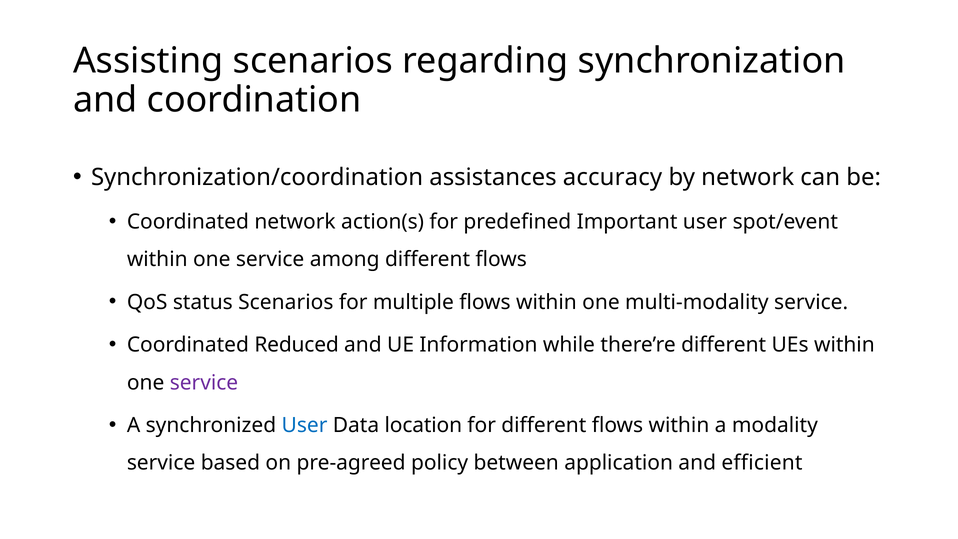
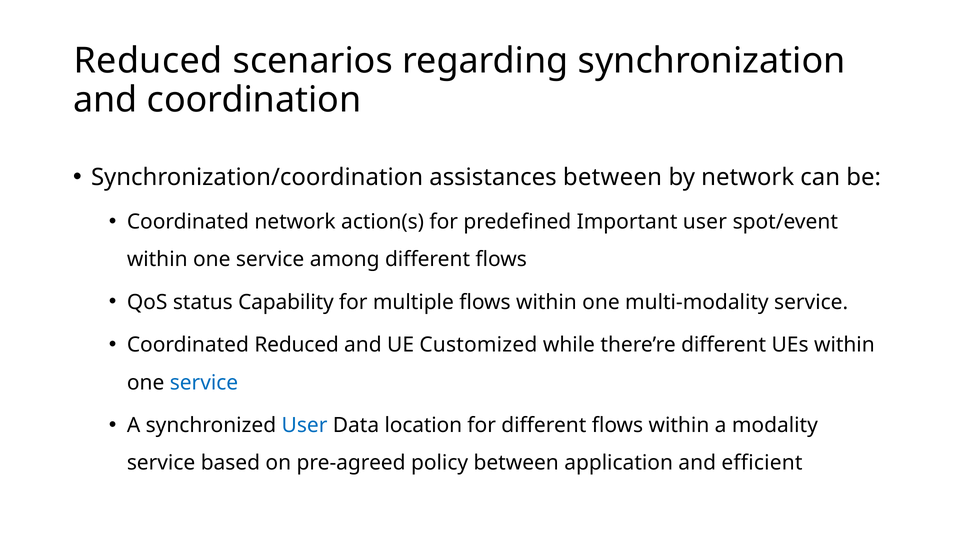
Assisting at (148, 61): Assisting -> Reduced
assistances accuracy: accuracy -> between
status Scenarios: Scenarios -> Capability
Information: Information -> Customized
service at (204, 383) colour: purple -> blue
